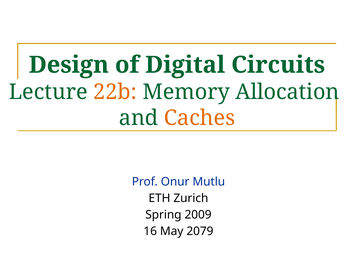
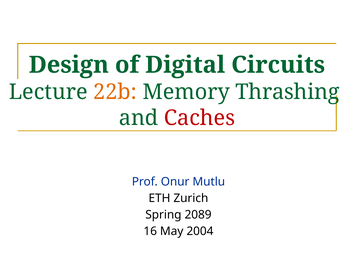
Allocation: Allocation -> Thrashing
Caches colour: orange -> red
2009: 2009 -> 2089
2079: 2079 -> 2004
